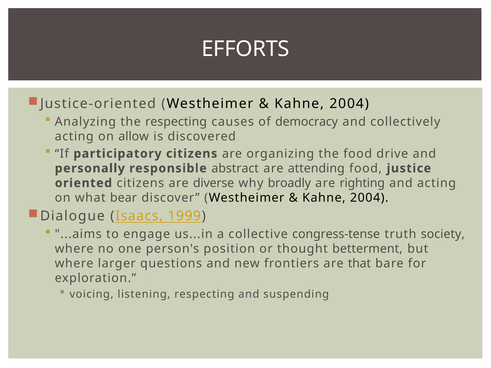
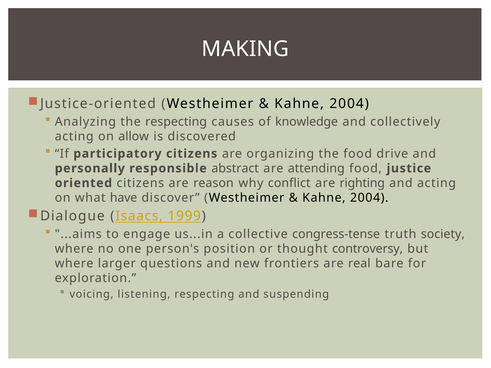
EFFORTS: EFFORTS -> MAKING
democracy: democracy -> knowledge
diverse: diverse -> reason
broadly: broadly -> conflict
bear: bear -> have
betterment: betterment -> controversy
that: that -> real
